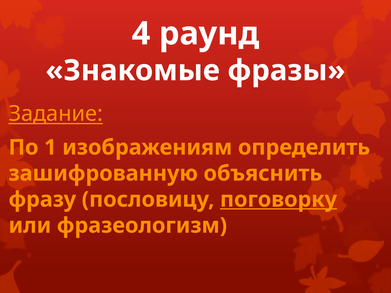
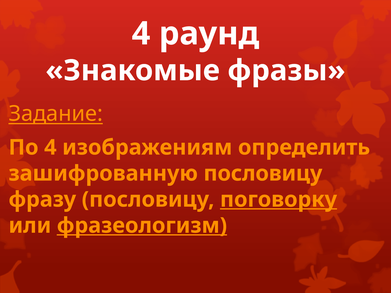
По 1: 1 -> 4
зашифрованную объяснить: объяснить -> пословицу
фразеологизм underline: none -> present
